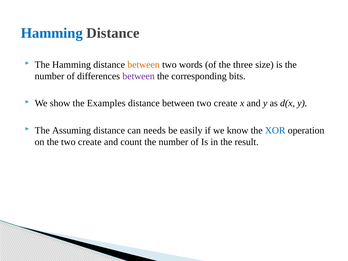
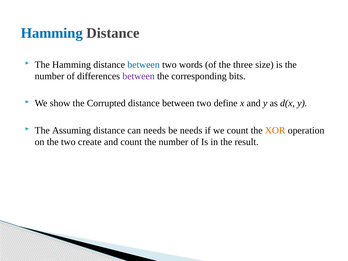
between at (144, 65) colour: orange -> blue
Examples: Examples -> Corrupted
between two create: create -> define
be easily: easily -> needs
we know: know -> count
XOR colour: blue -> orange
